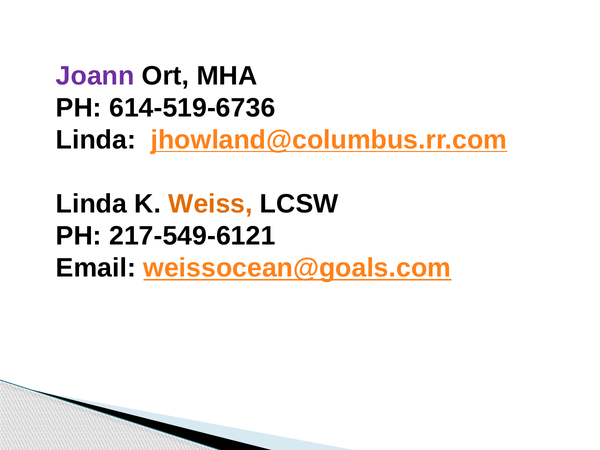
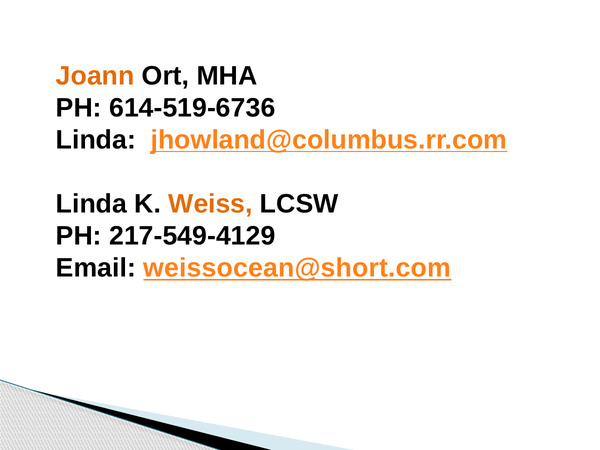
Joann colour: purple -> orange
217-549-6121: 217-549-6121 -> 217-549-4129
weissocean@goals.com: weissocean@goals.com -> weissocean@short.com
